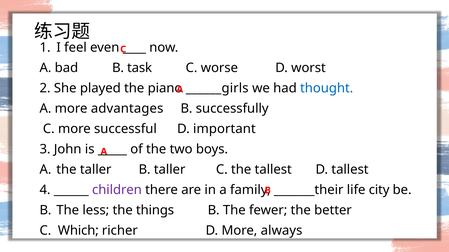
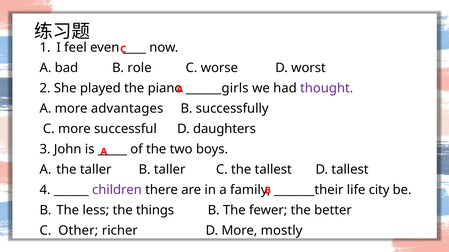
task: task -> role
thought colour: blue -> purple
important: important -> daughters
Which: Which -> Other
always: always -> mostly
